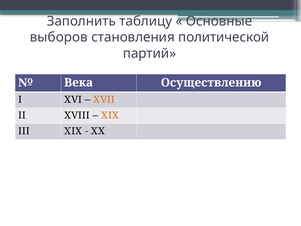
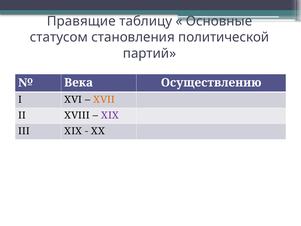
Заполнить: Заполнить -> Правящие
выборов: выборов -> статусом
XIX at (110, 115) colour: orange -> purple
